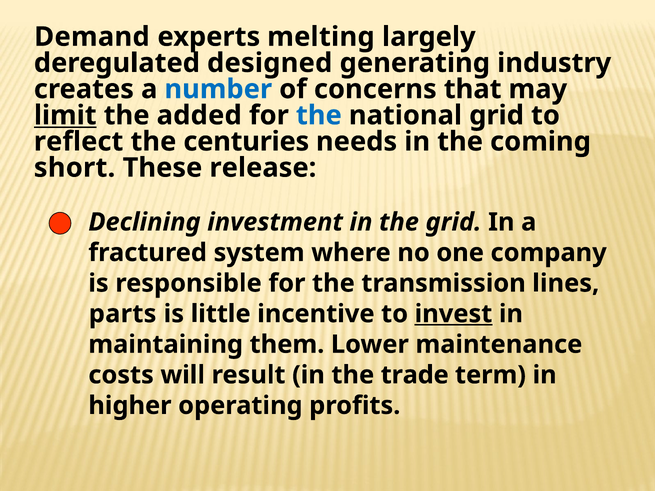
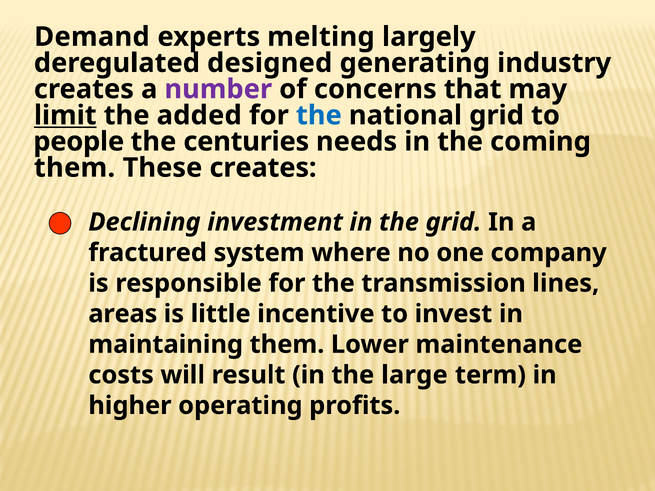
number colour: blue -> purple
reflect: reflect -> people
short at (75, 168): short -> them
These release: release -> creates
parts: parts -> areas
invest underline: present -> none
trade: trade -> large
